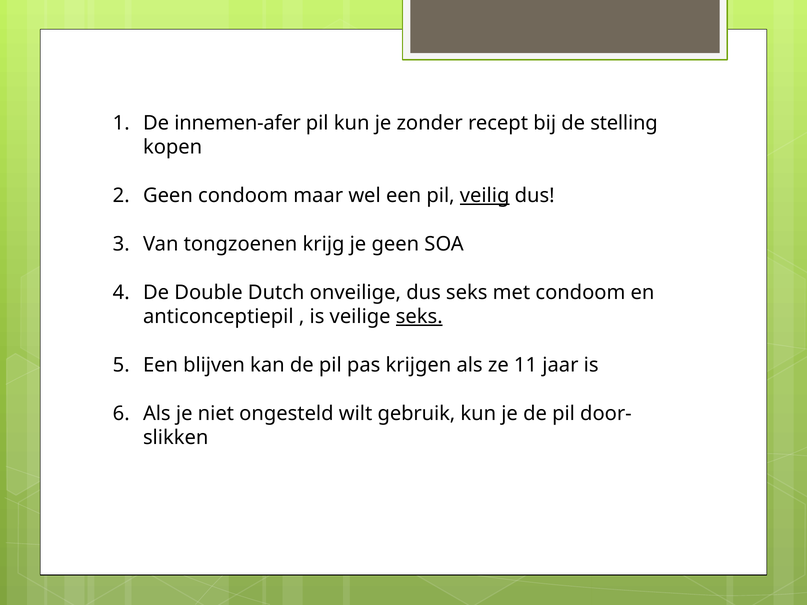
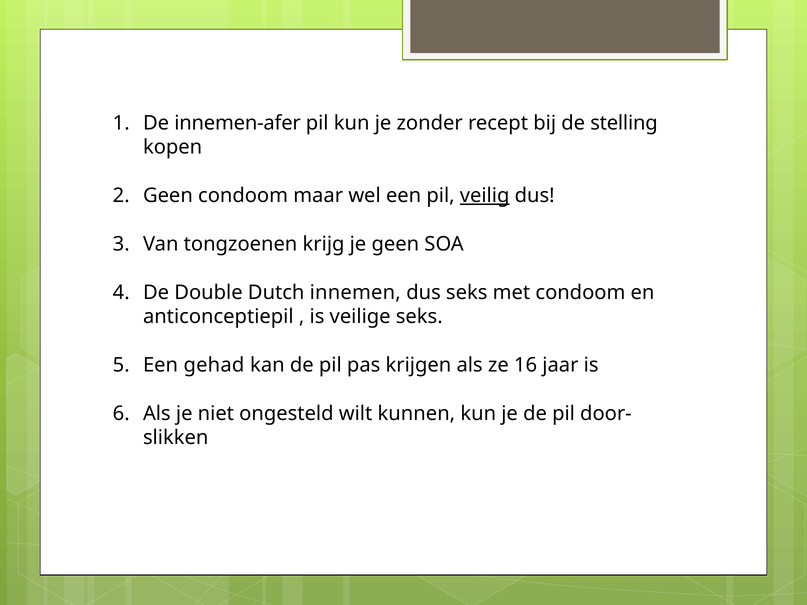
onveilige: onveilige -> innemen
seks at (419, 317) underline: present -> none
blijven: blijven -> gehad
11: 11 -> 16
gebruik: gebruik -> kunnen
